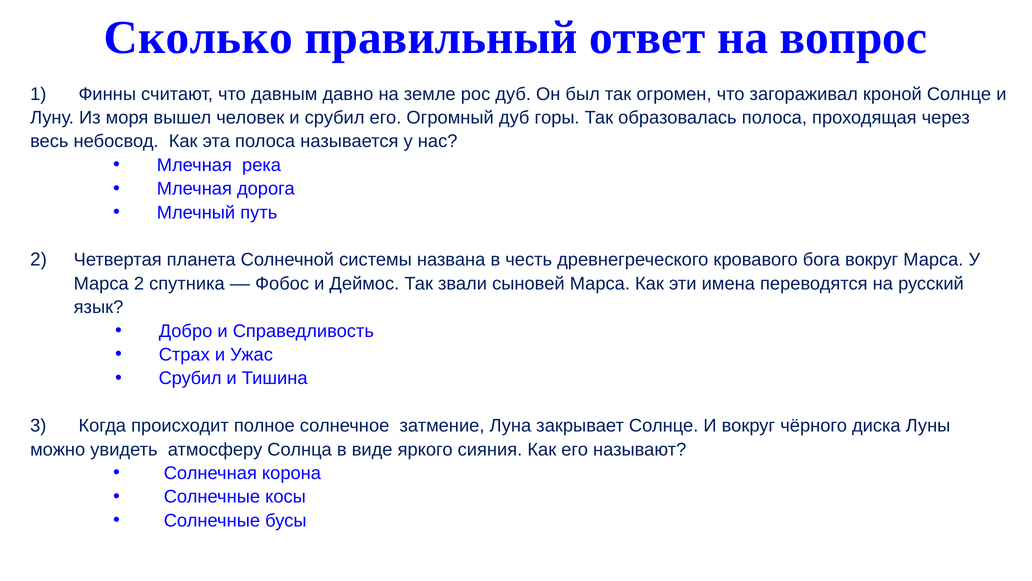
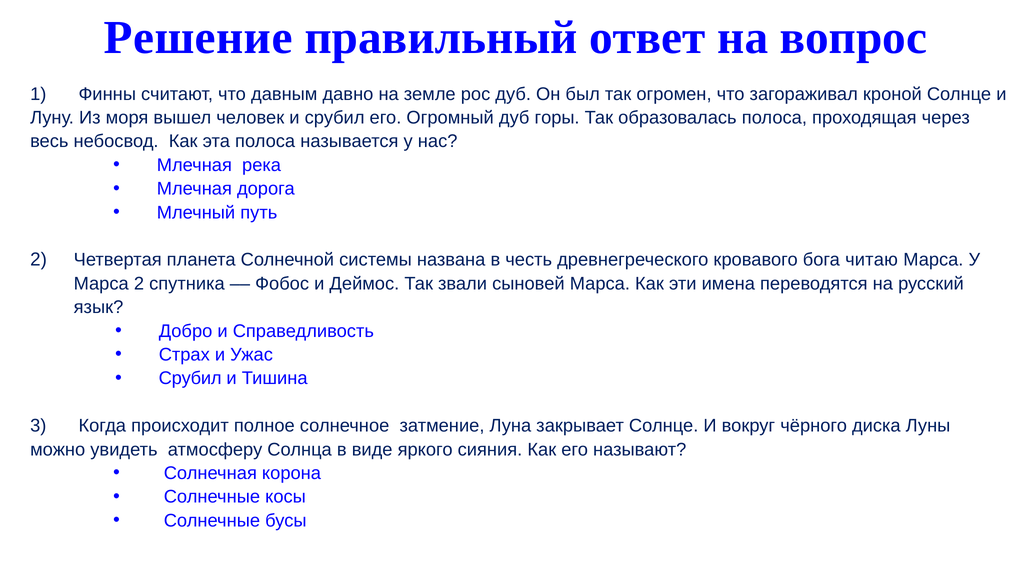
Сколько: Сколько -> Решение
бога вокруг: вокруг -> читаю
